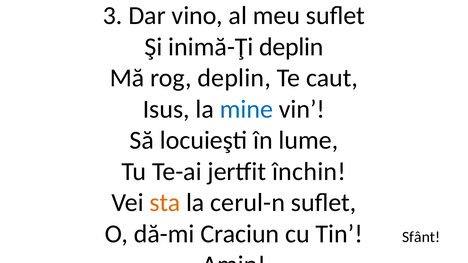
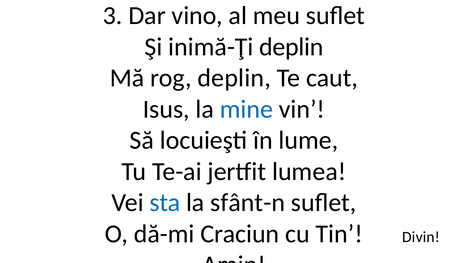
închin: închin -> lumea
sta colour: orange -> blue
cerul-n: cerul-n -> sfânt-n
Sfânt: Sfânt -> Divin
